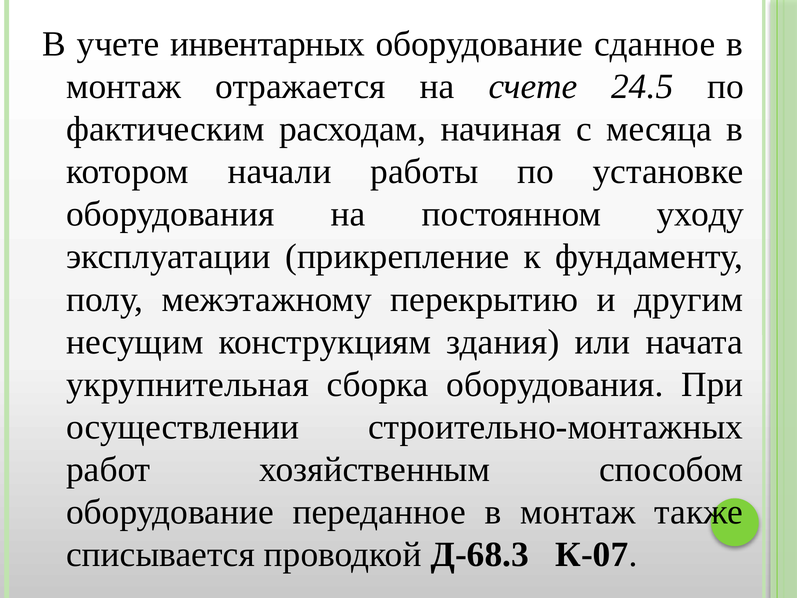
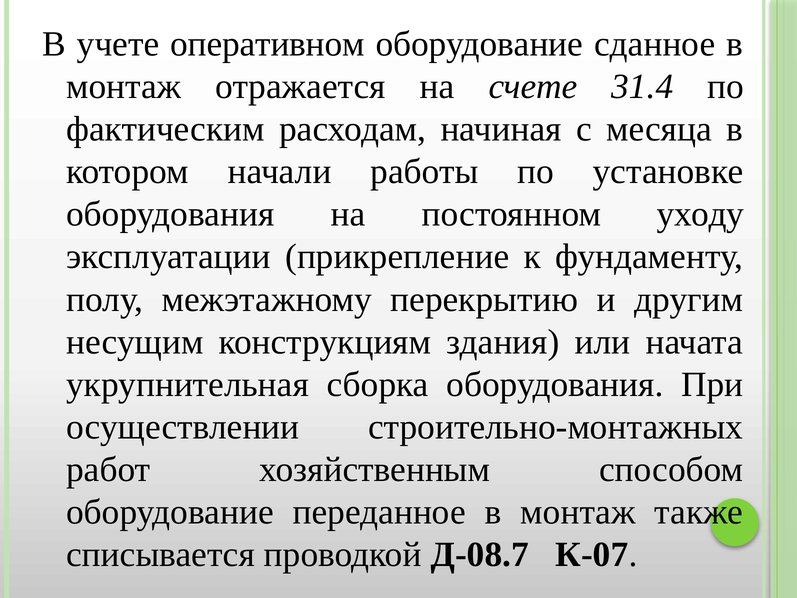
инвентарных: инвентарных -> оперативном
24.5: 24.5 -> 31.4
Д-68.3: Д-68.3 -> Д-08.7
